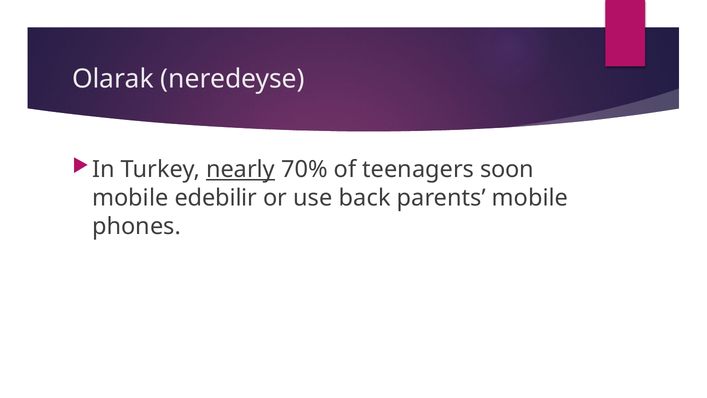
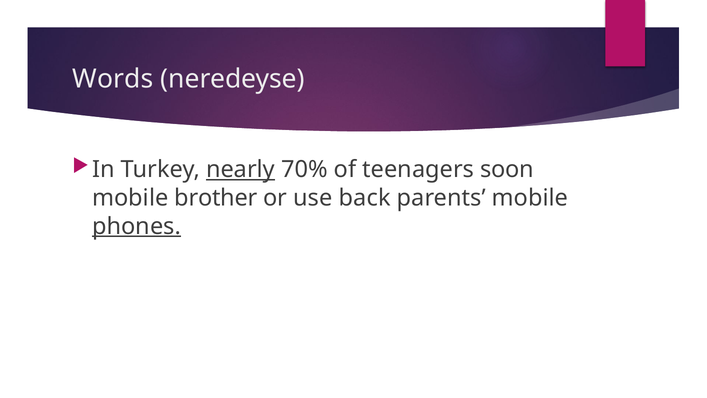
Olarak: Olarak -> Words
edebilir: edebilir -> brother
phones underline: none -> present
